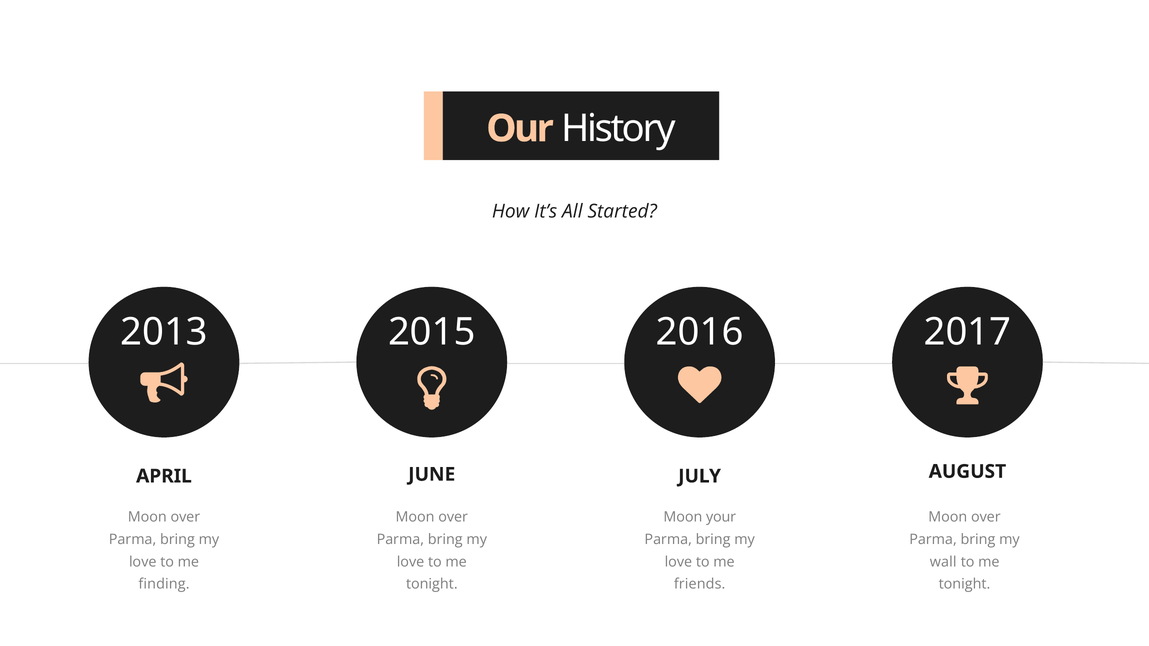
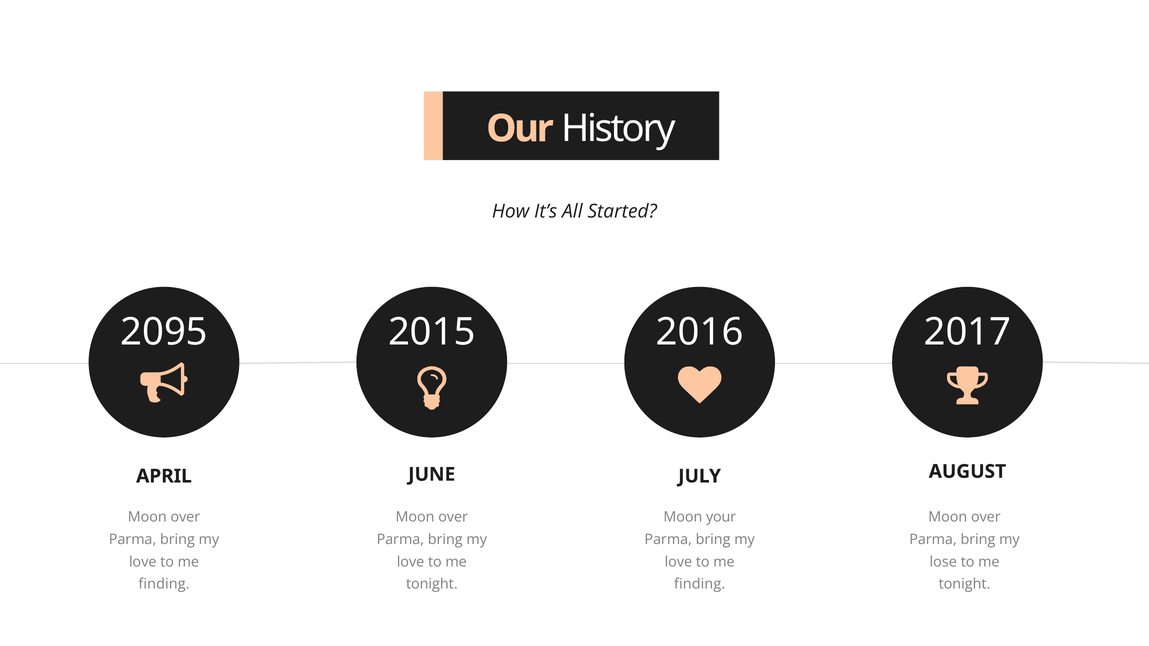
2013: 2013 -> 2095
wall: wall -> lose
friends at (700, 585): friends -> finding
